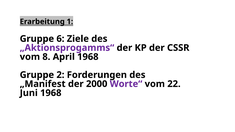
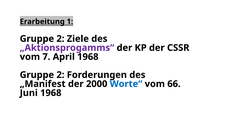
6 at (60, 39): 6 -> 2
8: 8 -> 7
Worte“ colour: purple -> blue
22: 22 -> 66
